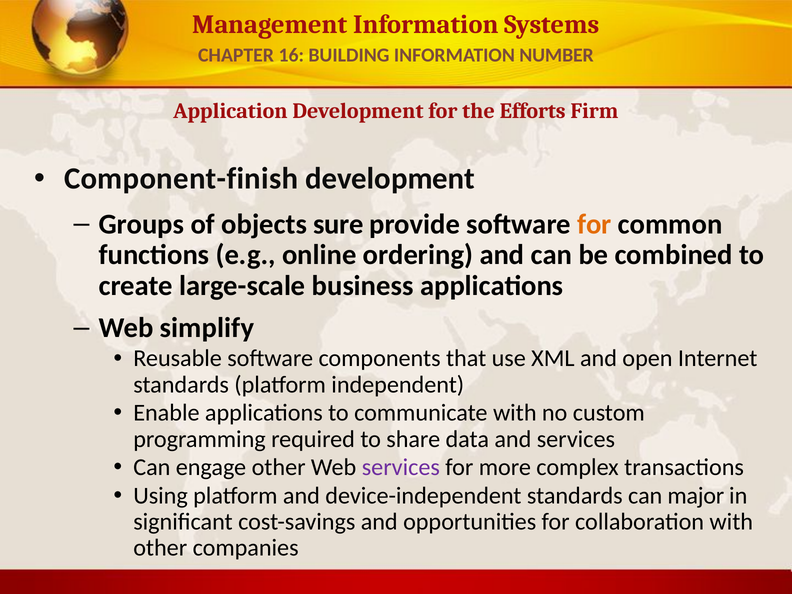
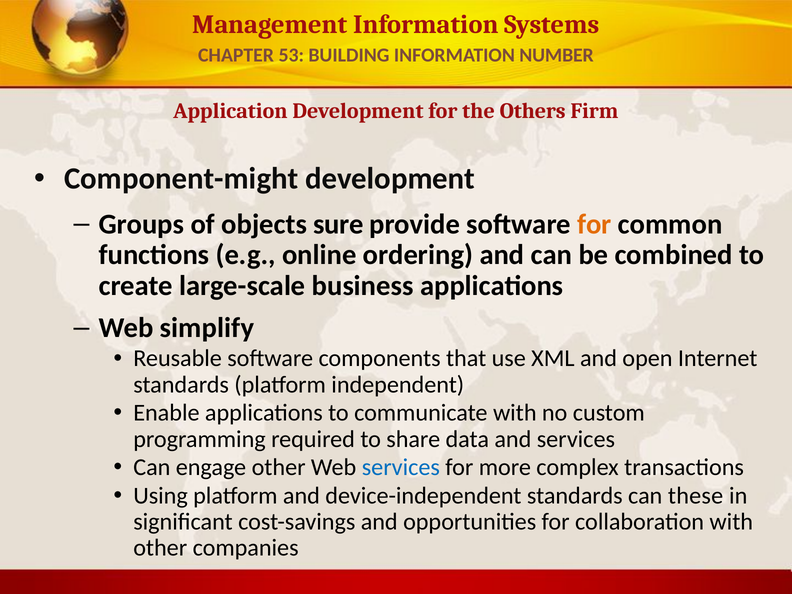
16: 16 -> 53
Efforts: Efforts -> Others
Component-finish: Component-finish -> Component-might
services at (401, 467) colour: purple -> blue
major: major -> these
